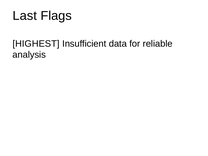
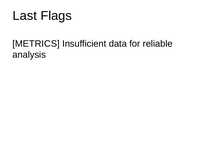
HIGHEST: HIGHEST -> METRICS
